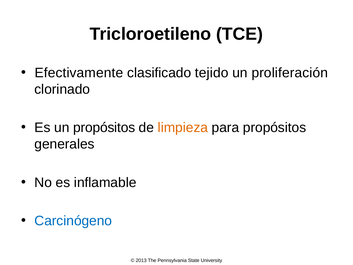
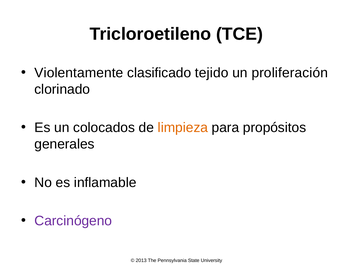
Efectivamente: Efectivamente -> Violentamente
un propósitos: propósitos -> colocados
Carcinógeno colour: blue -> purple
